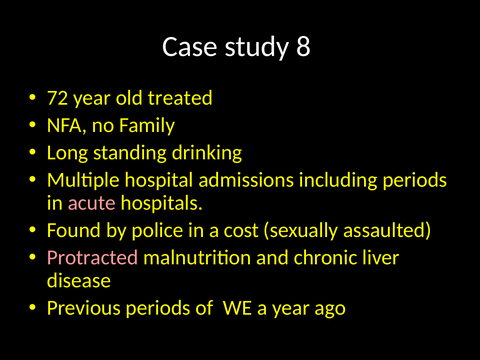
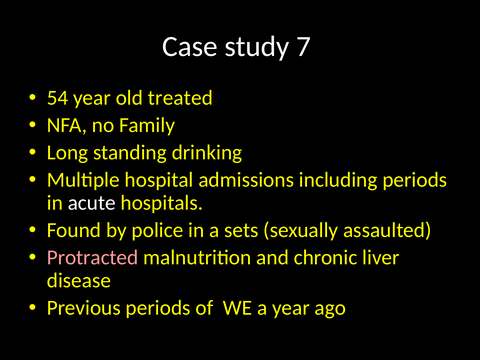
8: 8 -> 7
72: 72 -> 54
acute colour: pink -> white
cost: cost -> sets
